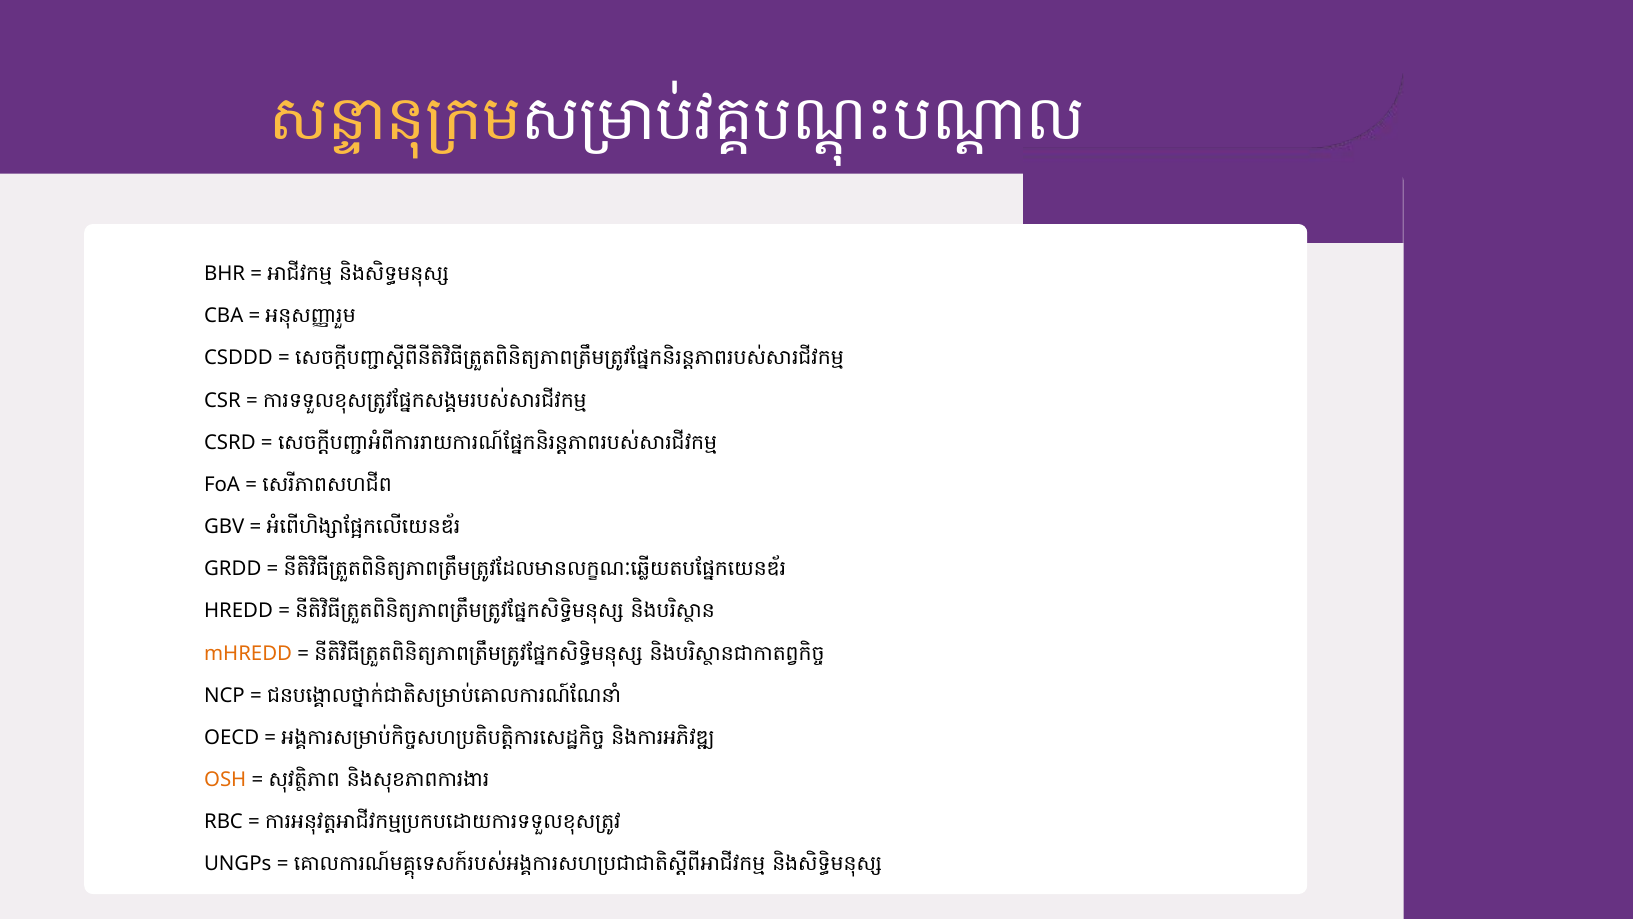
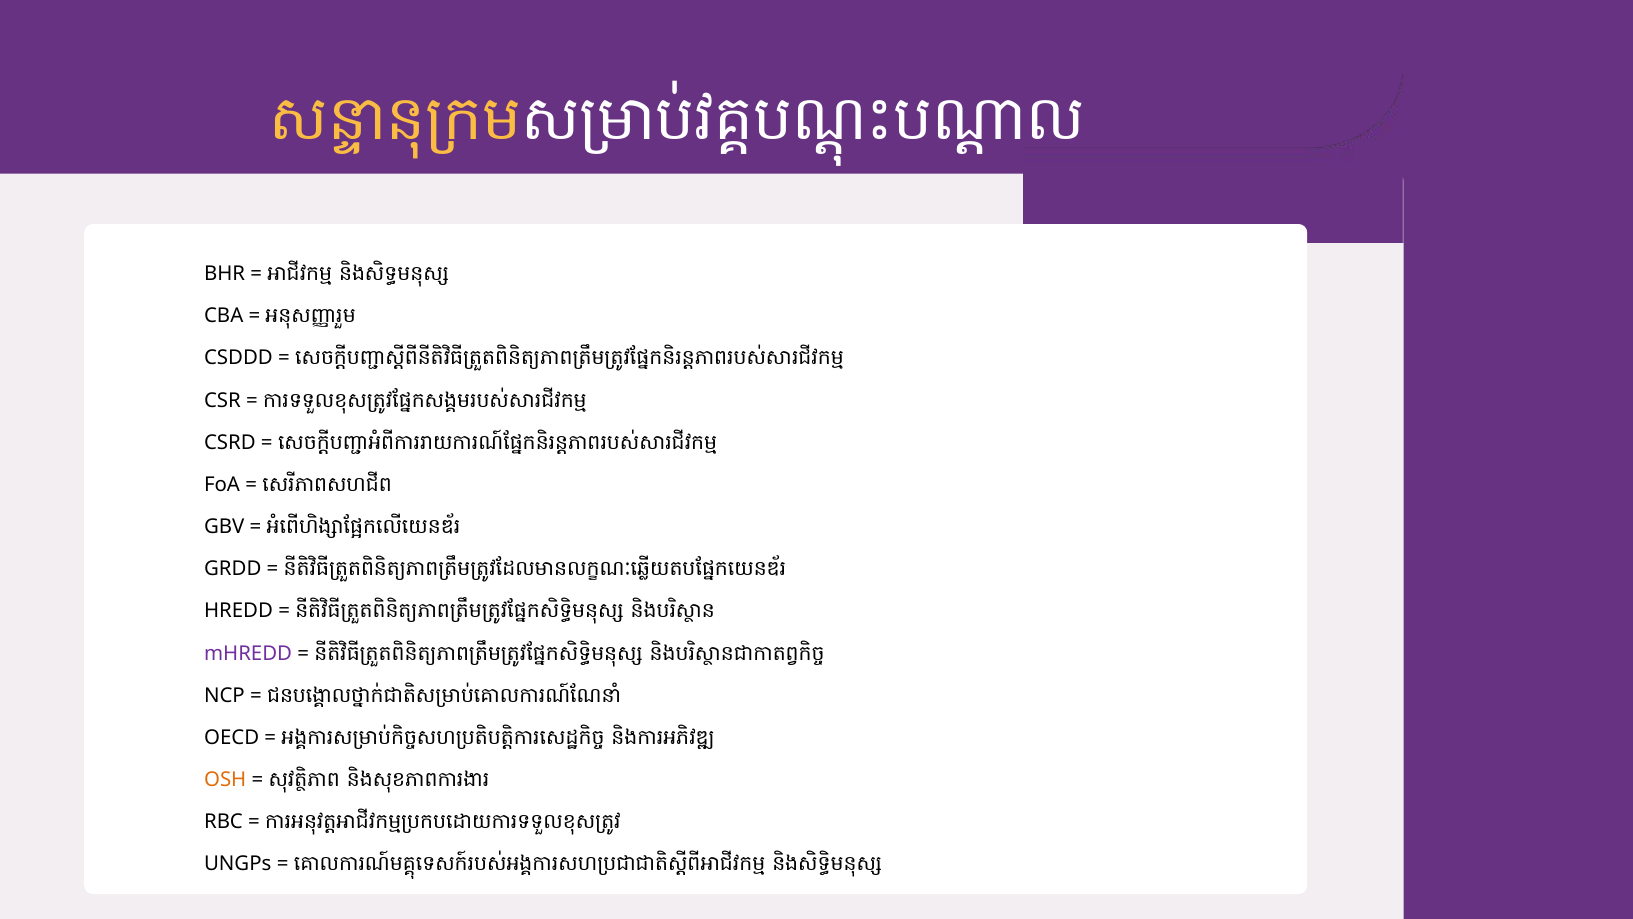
mHREDD colour: orange -> purple
